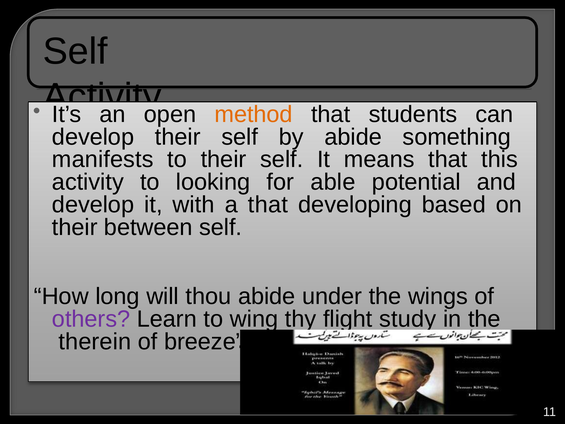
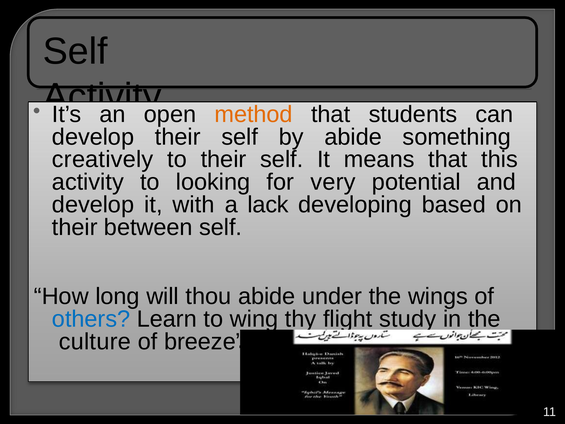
manifests: manifests -> creatively
able: able -> very
a that: that -> lack
others colour: purple -> blue
therein: therein -> culture
